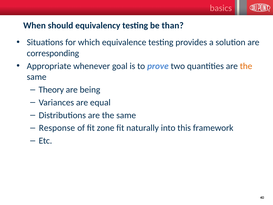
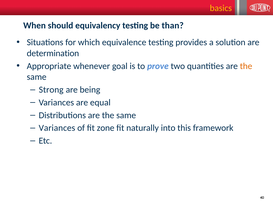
basics colour: pink -> yellow
corresponding: corresponding -> determination
Theory: Theory -> Strong
Response at (57, 128): Response -> Variances
